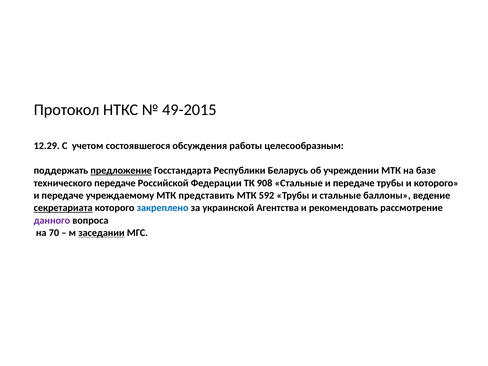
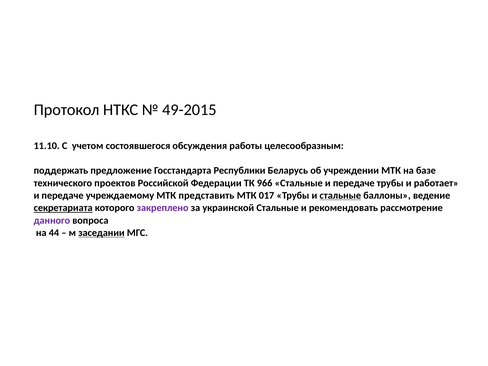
12.29: 12.29 -> 11.10
предложение underline: present -> none
технического передаче: передаче -> проектов
908: 908 -> 966
и которого: которого -> работает
592: 592 -> 017
стальные at (340, 195) underline: none -> present
закреплено colour: blue -> purple
украинской Агентства: Агентства -> Стальные
70: 70 -> 44
